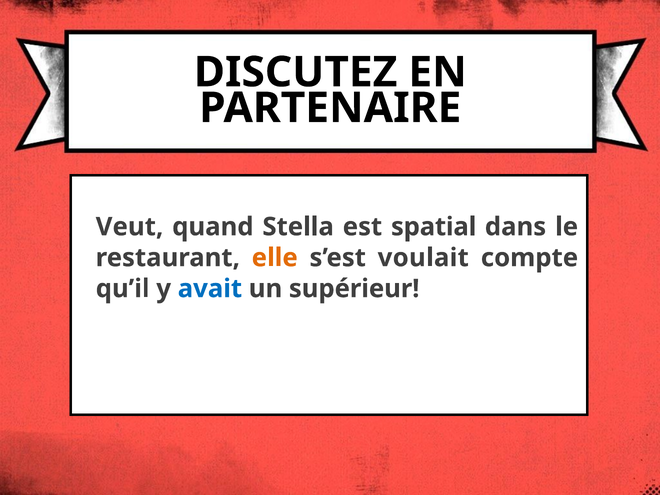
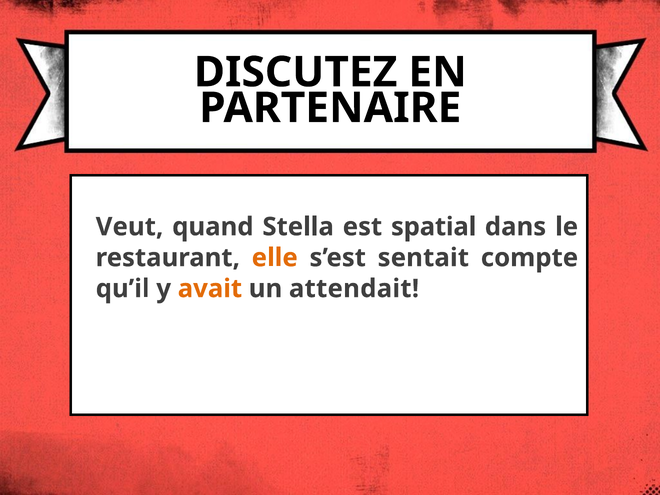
voulait: voulait -> sentait
avait colour: blue -> orange
supérieur: supérieur -> attendait
